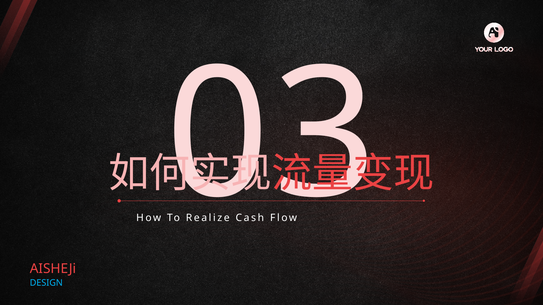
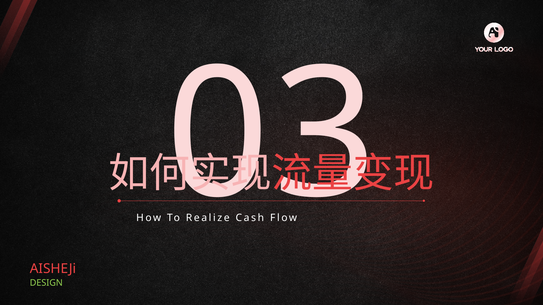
DESIGN colour: light blue -> light green
